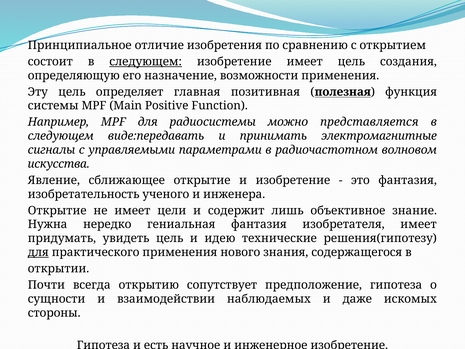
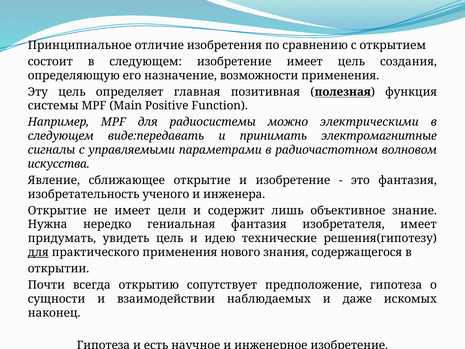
следующем at (146, 62) underline: present -> none
представляется: представляется -> электрическими
стороны: стороны -> наконец
